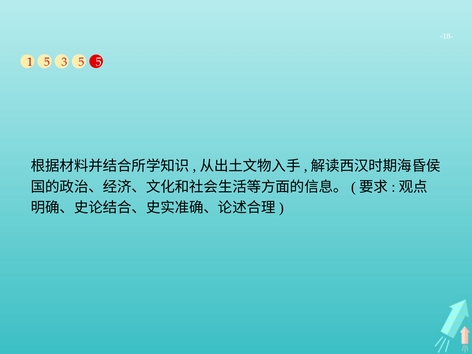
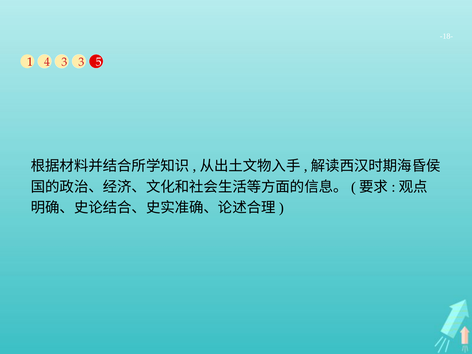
1 5: 5 -> 4
3 5: 5 -> 3
